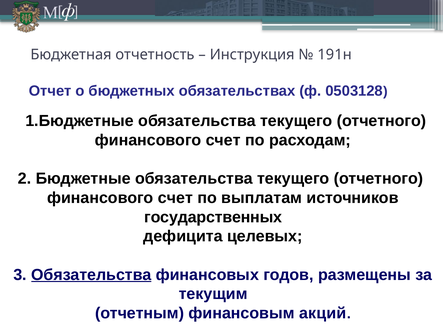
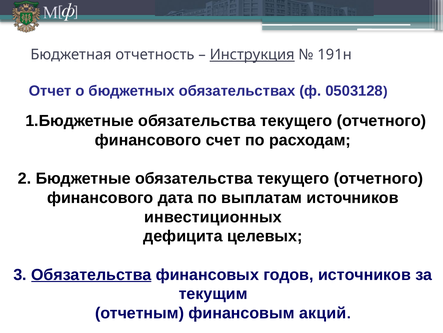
Инструкция underline: none -> present
счет at (175, 197): счет -> дата
государственных: государственных -> инвестиционных
годов размещены: размещены -> источников
